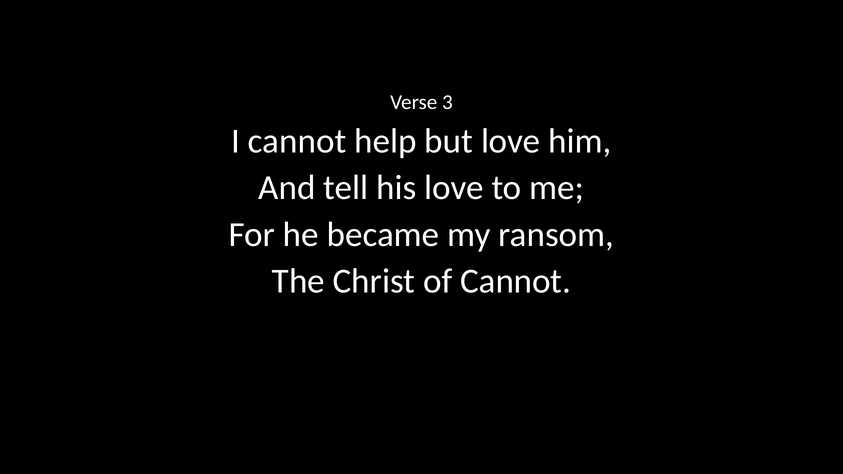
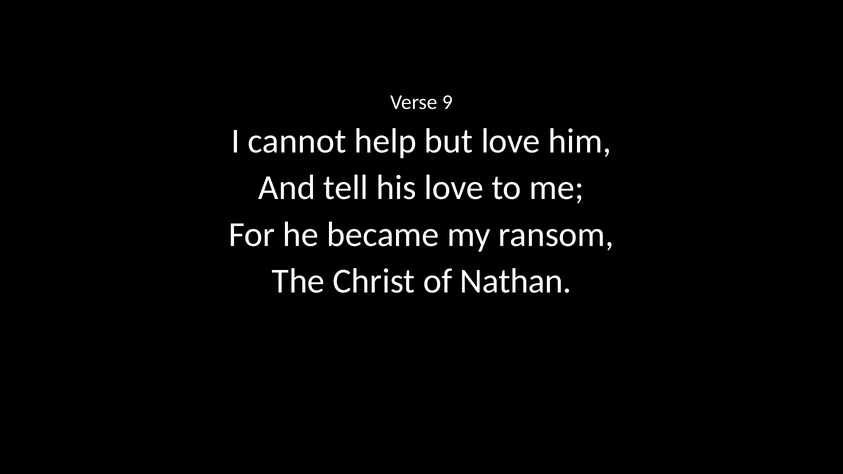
3: 3 -> 9
of Cannot: Cannot -> Nathan
